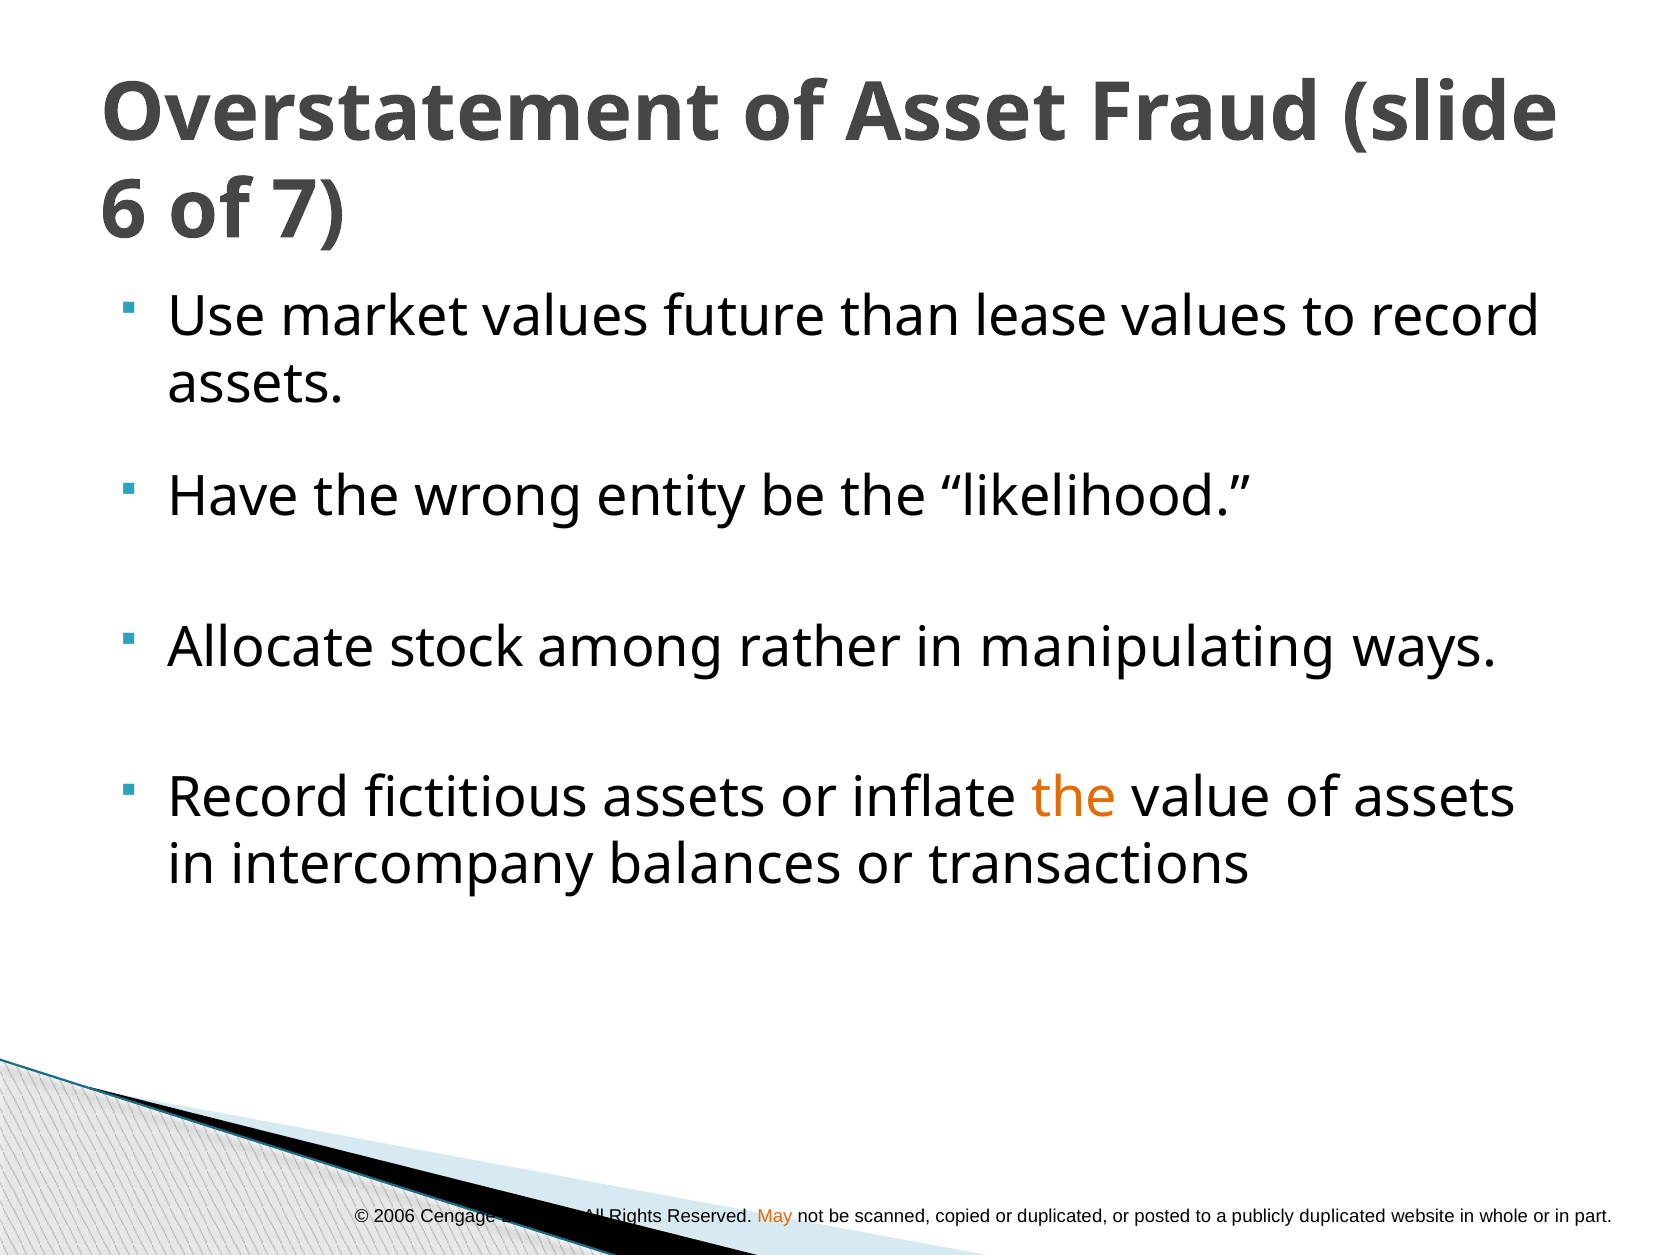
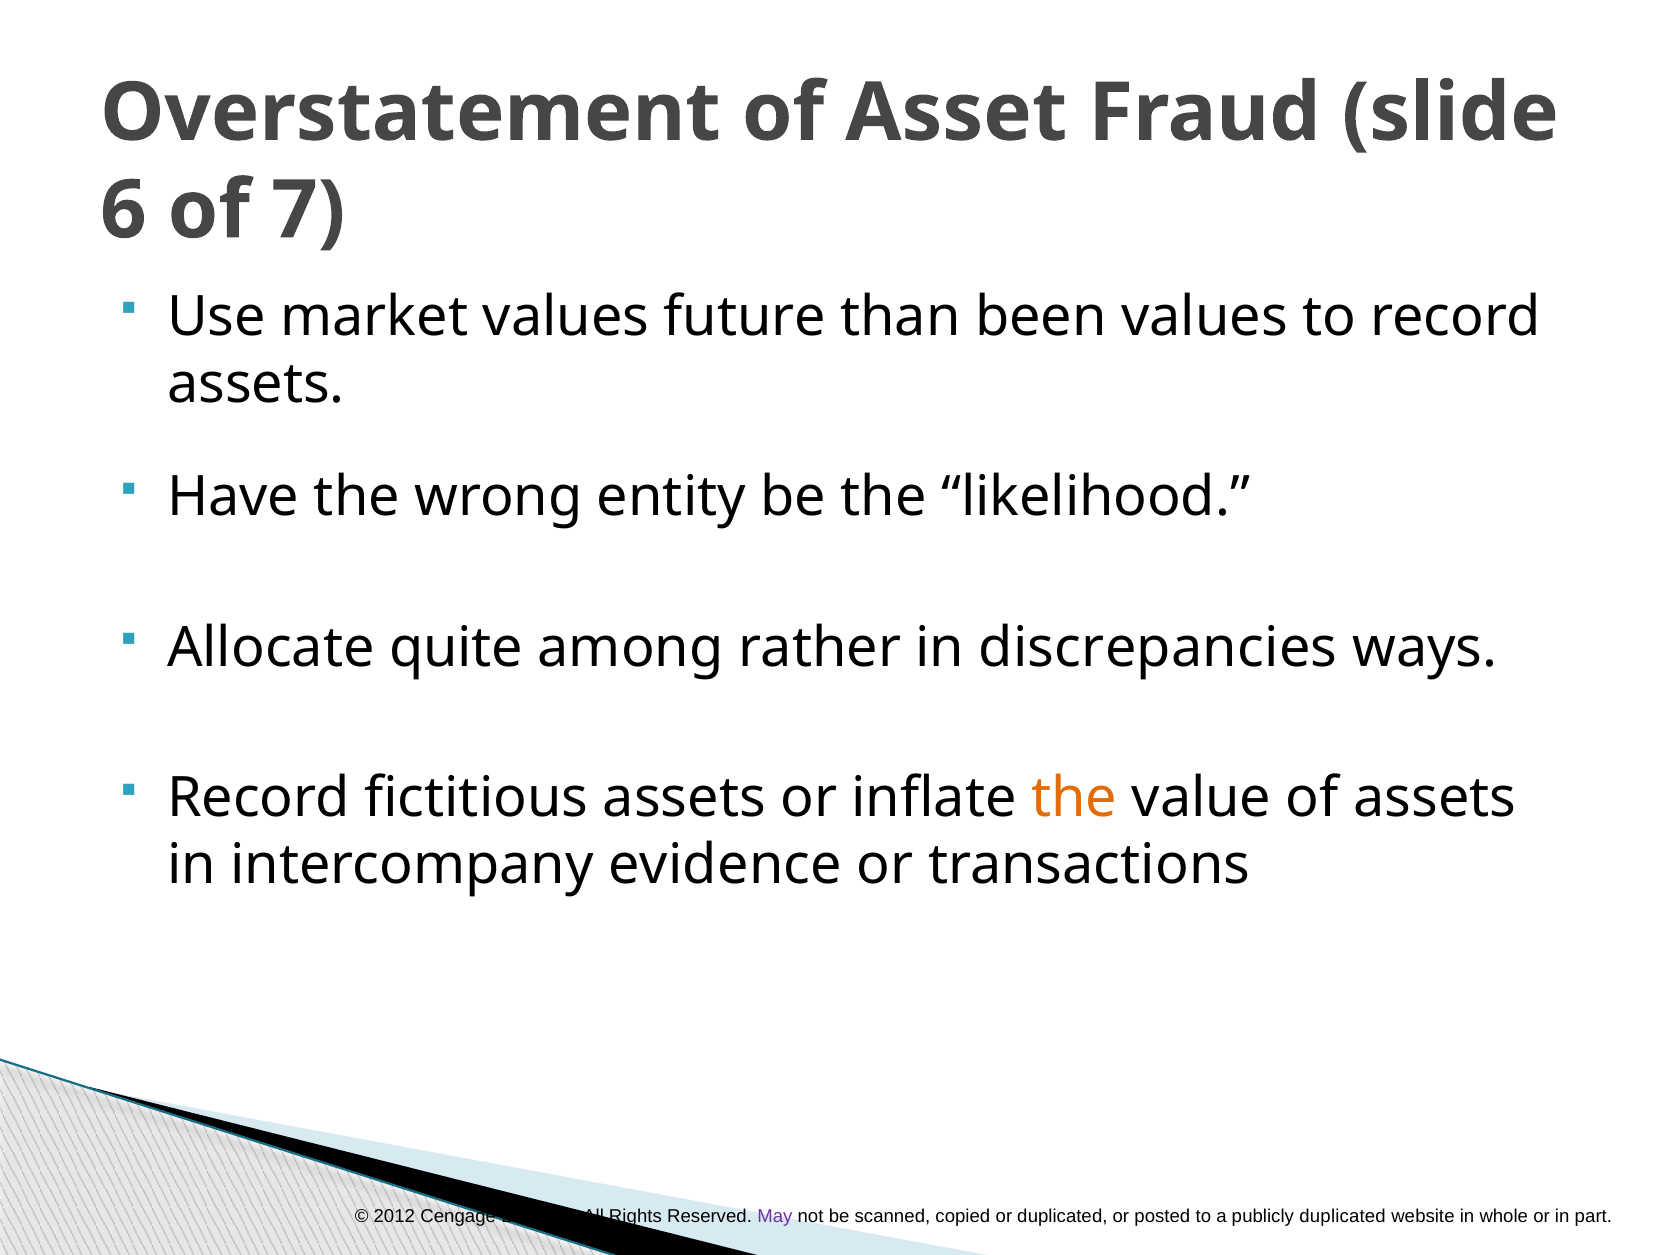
lease: lease -> been
stock: stock -> quite
manipulating: manipulating -> discrepancies
balances: balances -> evidence
2006: 2006 -> 2012
May at (775, 1216) colour: orange -> purple
